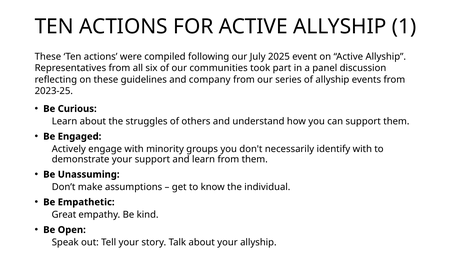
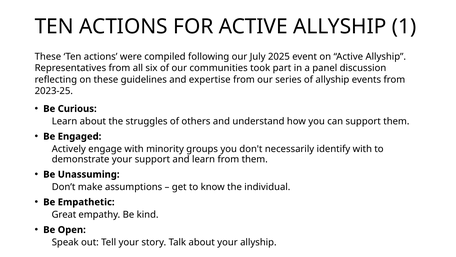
company: company -> expertise
